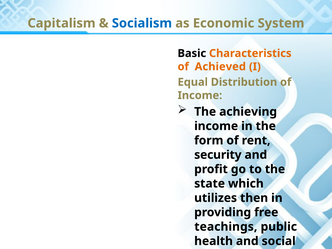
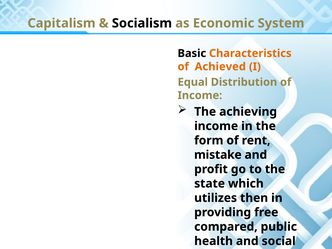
Socialism colour: blue -> black
security at (218, 155): security -> mistake
teachings: teachings -> compared
